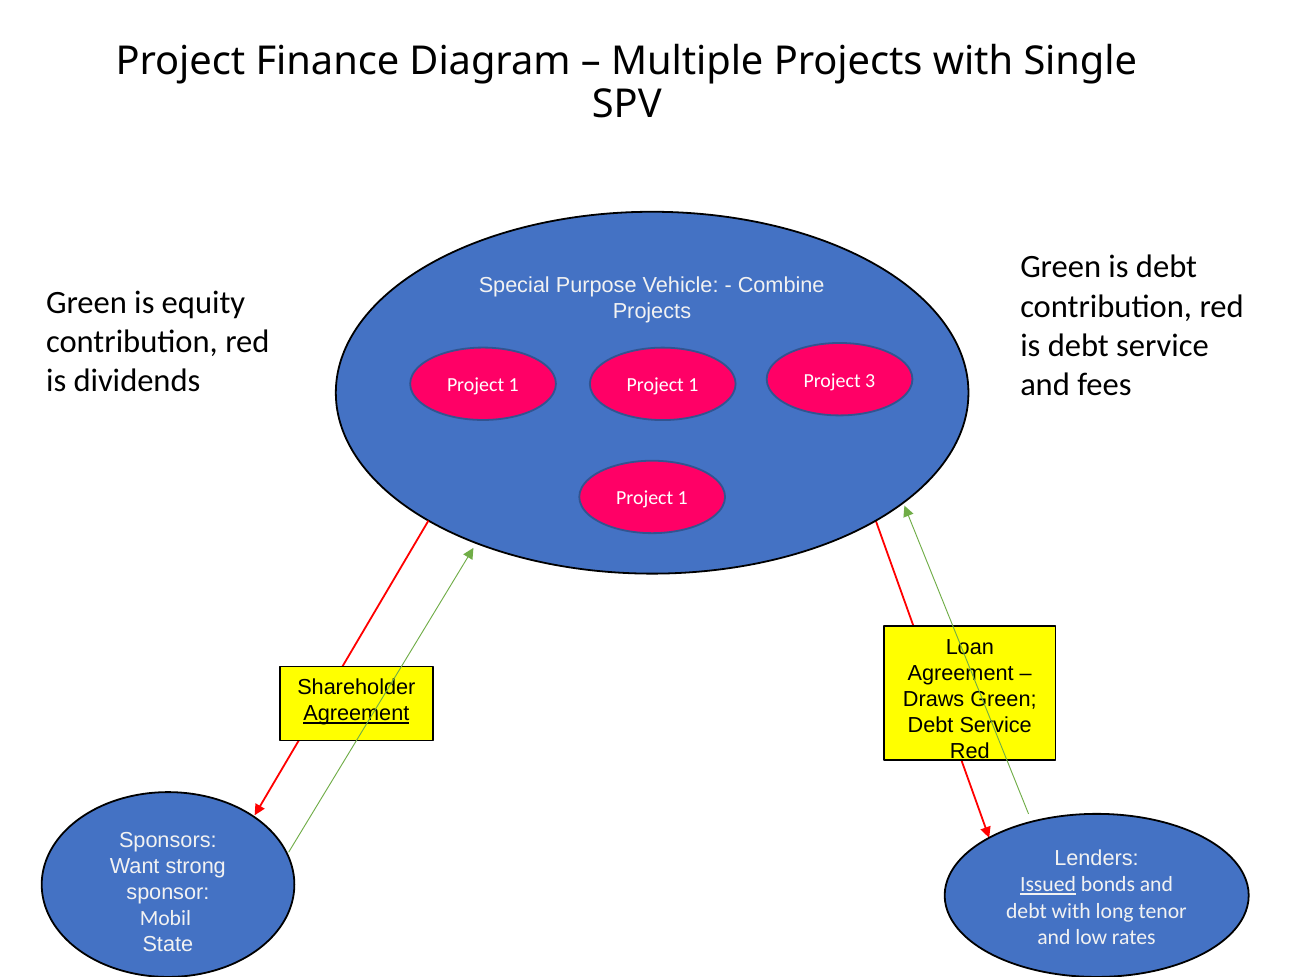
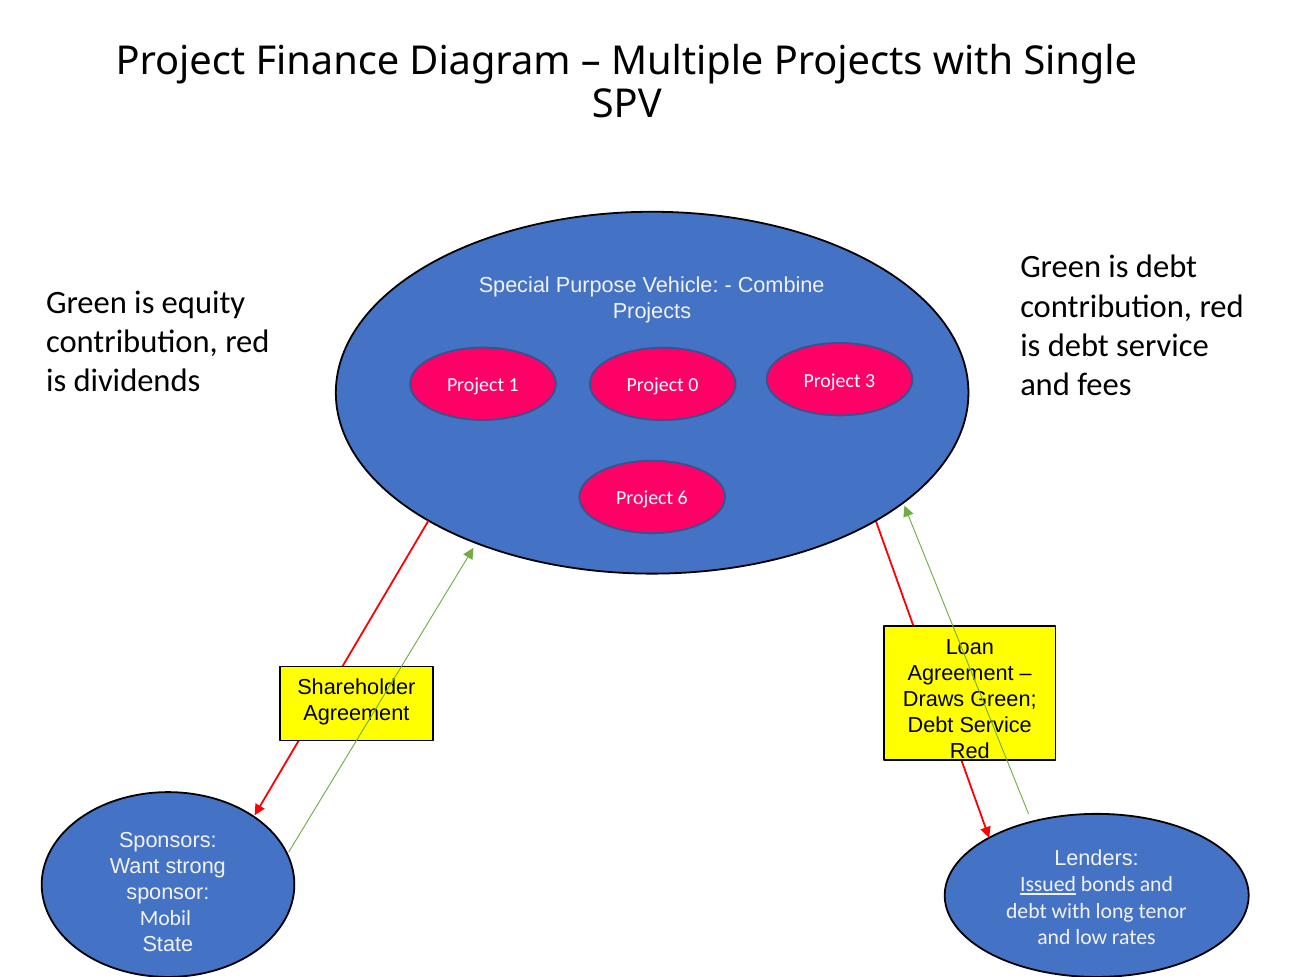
1 Project 1: 1 -> 0
1 at (683, 498): 1 -> 6
Agreement at (356, 714) underline: present -> none
